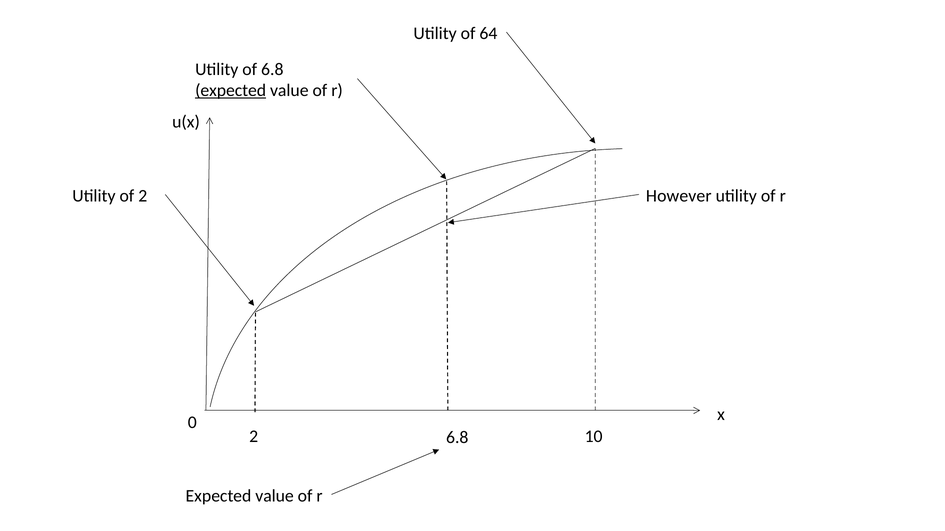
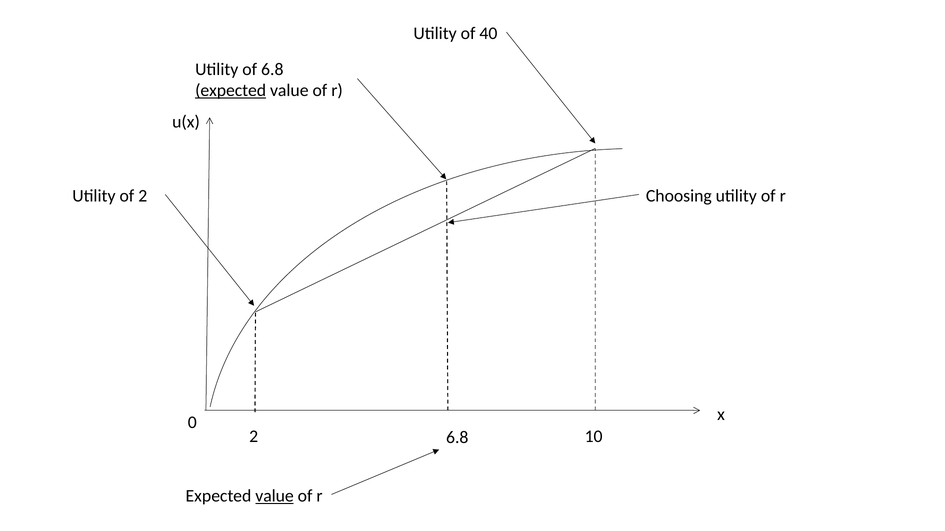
64: 64 -> 40
However: However -> Choosing
value at (275, 496) underline: none -> present
